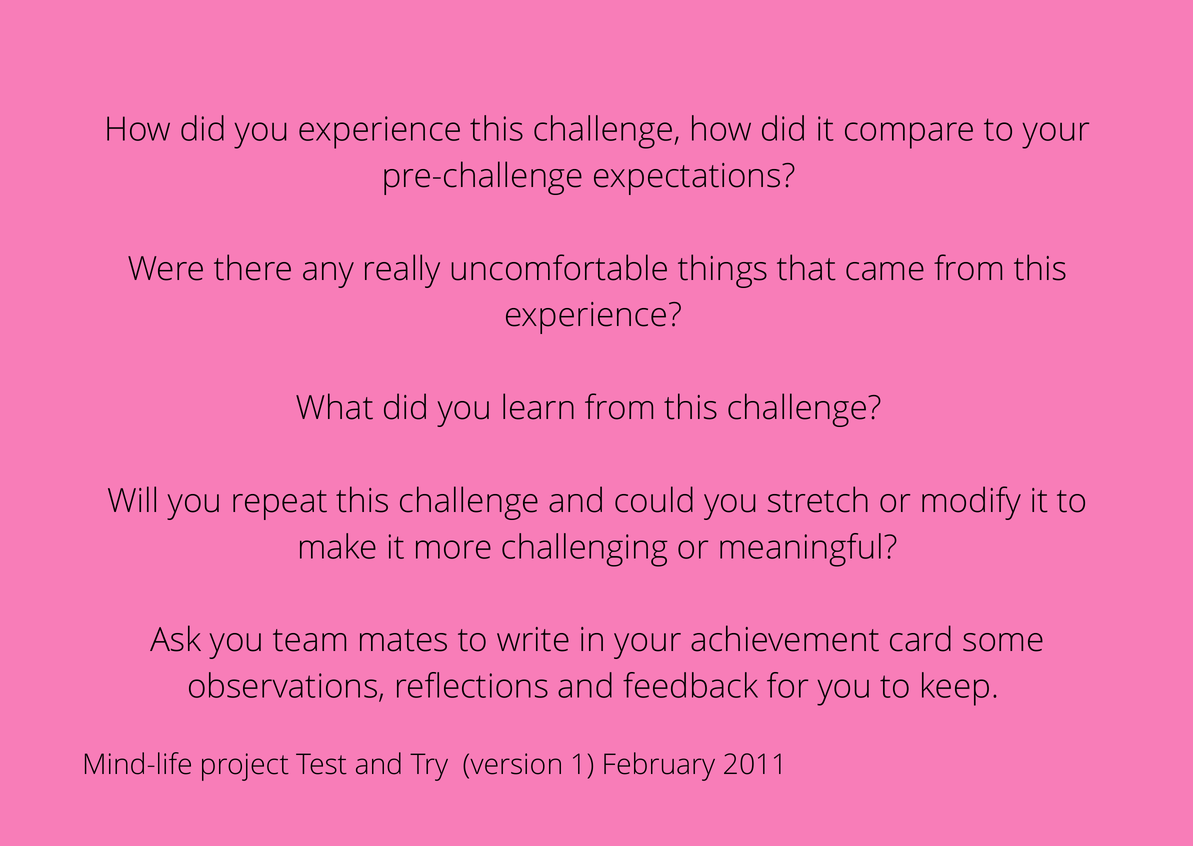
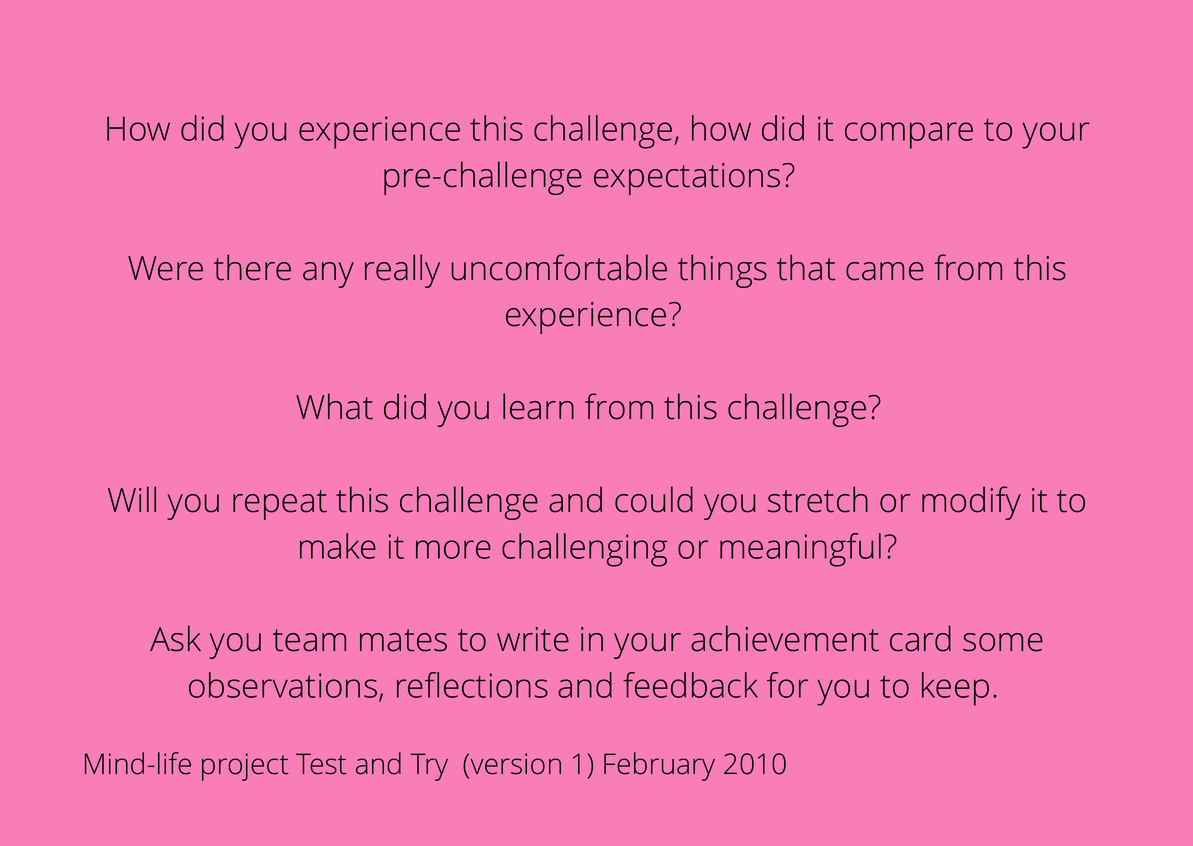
2011: 2011 -> 2010
